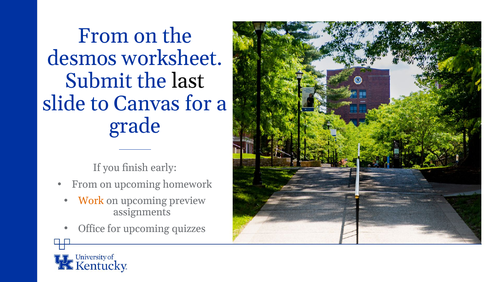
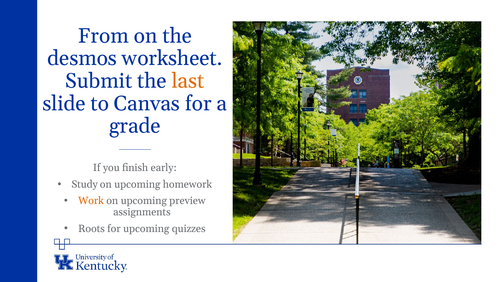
last colour: black -> orange
From at (84, 184): From -> Study
Office: Office -> Roots
